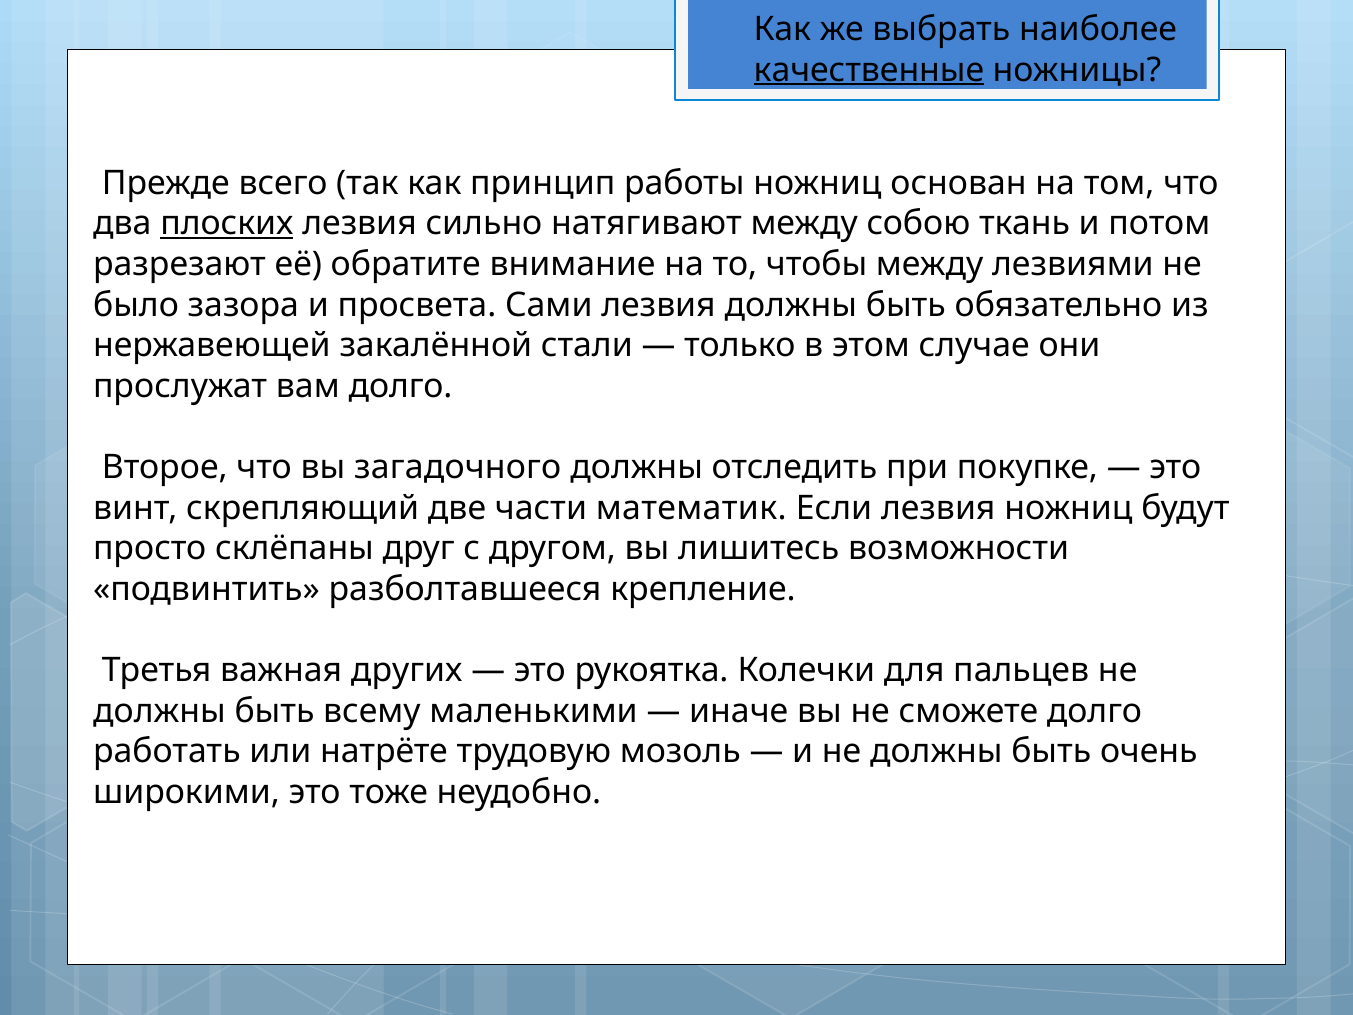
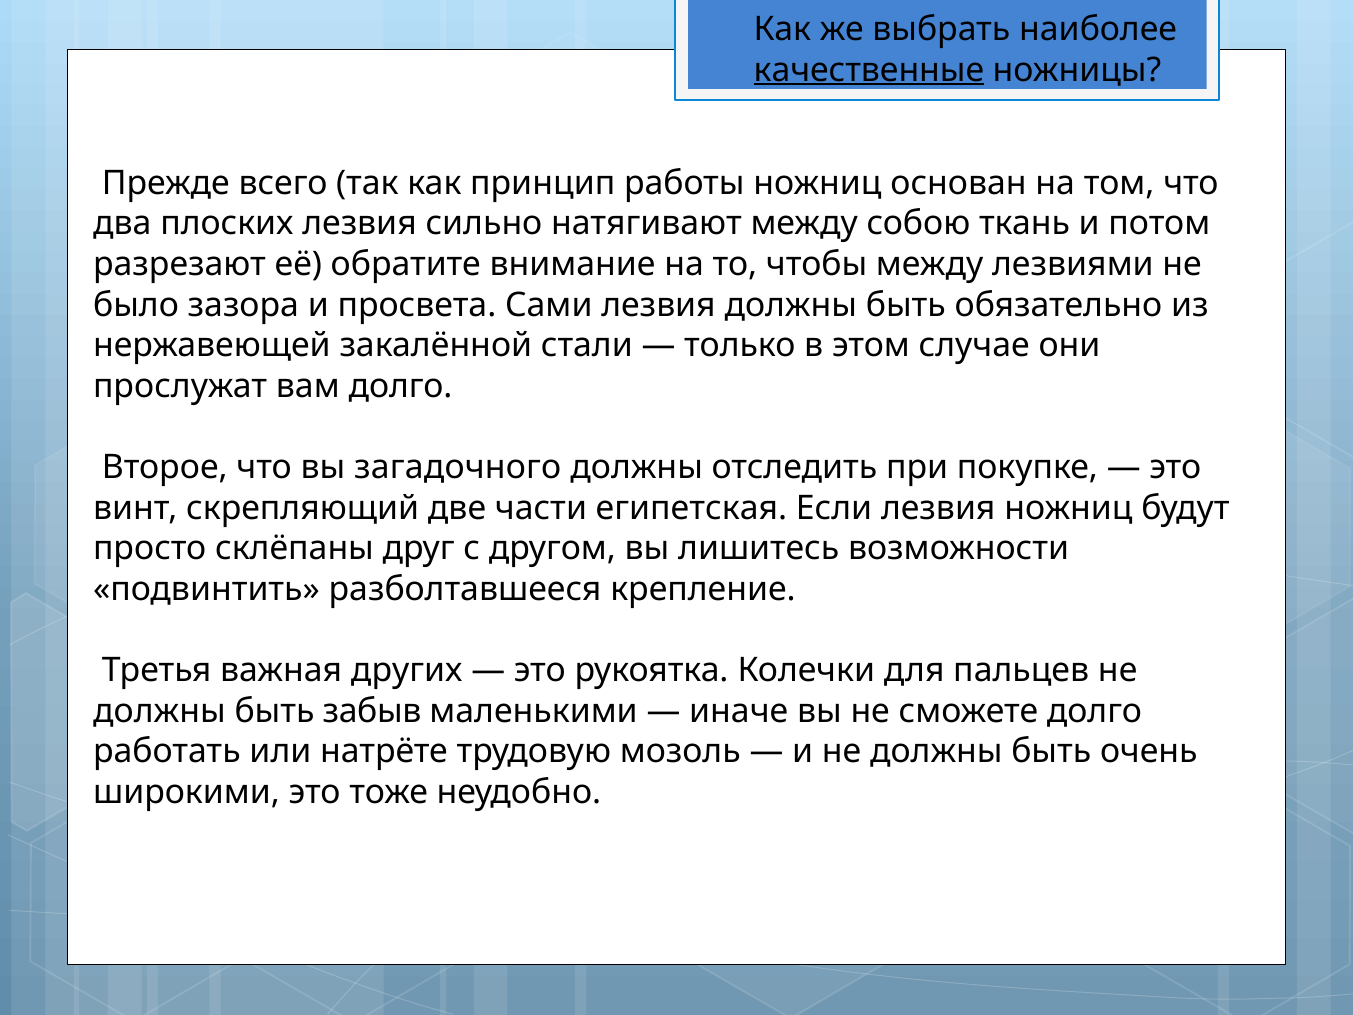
плоских underline: present -> none
математик: математик -> египетская
всему: всему -> забыв
